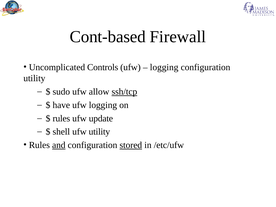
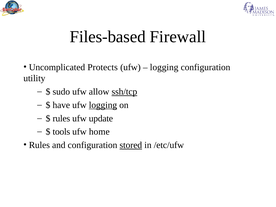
Cont-based: Cont-based -> Files-based
Controls: Controls -> Protects
logging at (103, 105) underline: none -> present
shell: shell -> tools
ufw utility: utility -> home
and underline: present -> none
